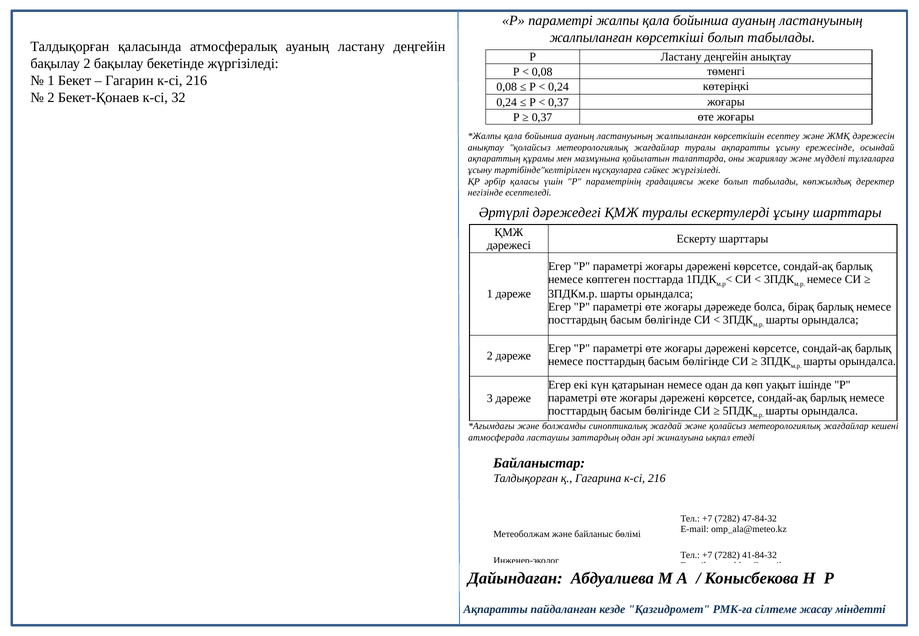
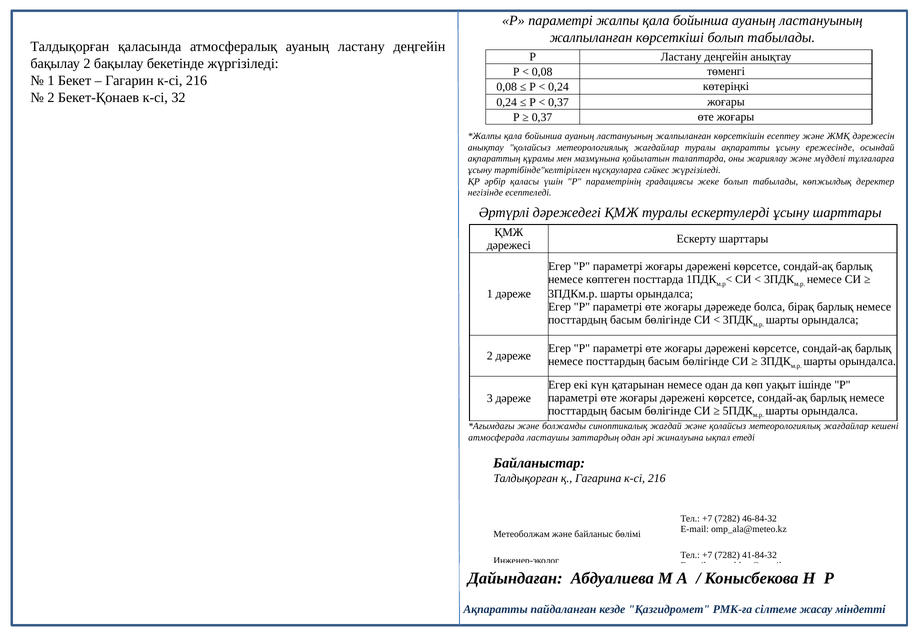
47-84-32: 47-84-32 -> 46-84-32
